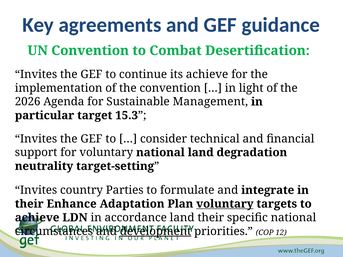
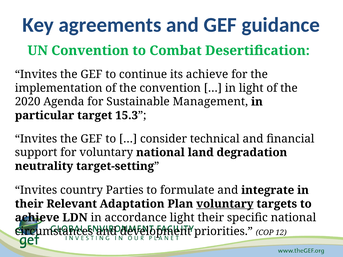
2026: 2026 -> 2020
Enhance: Enhance -> Relevant
accordance land: land -> light
development underline: present -> none
